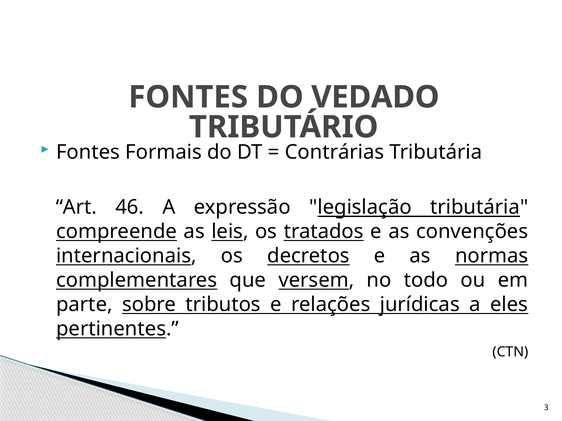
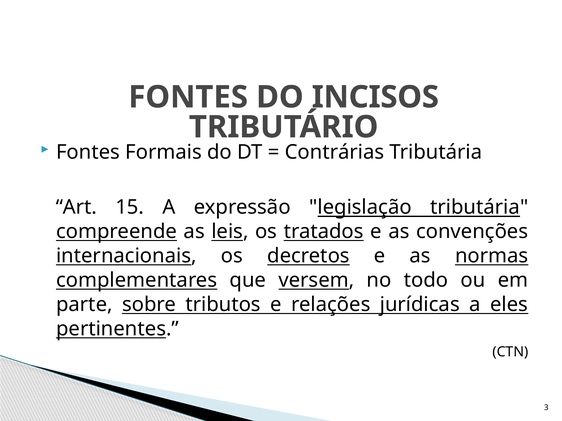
VEDADO: VEDADO -> INCISOS
46: 46 -> 15
